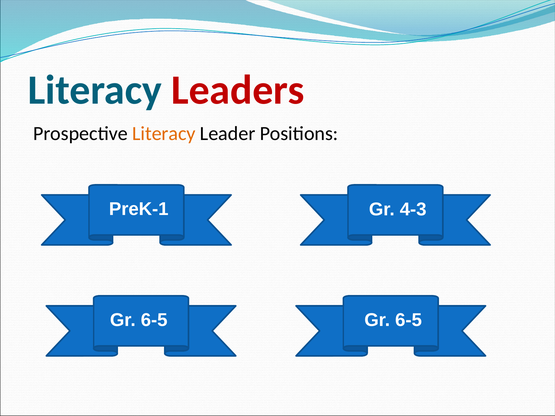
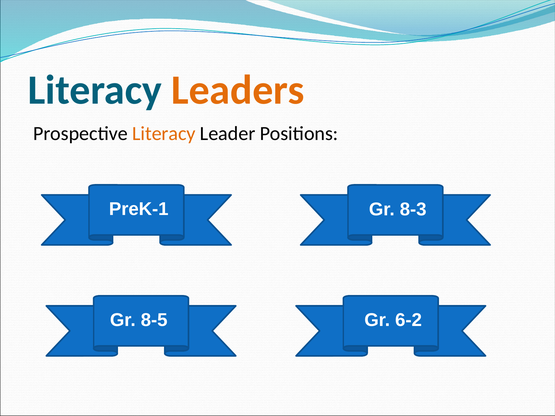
Leaders colour: red -> orange
4-3: 4-3 -> 8-3
6-5 at (154, 320): 6-5 -> 8-5
6-5 at (409, 320): 6-5 -> 6-2
